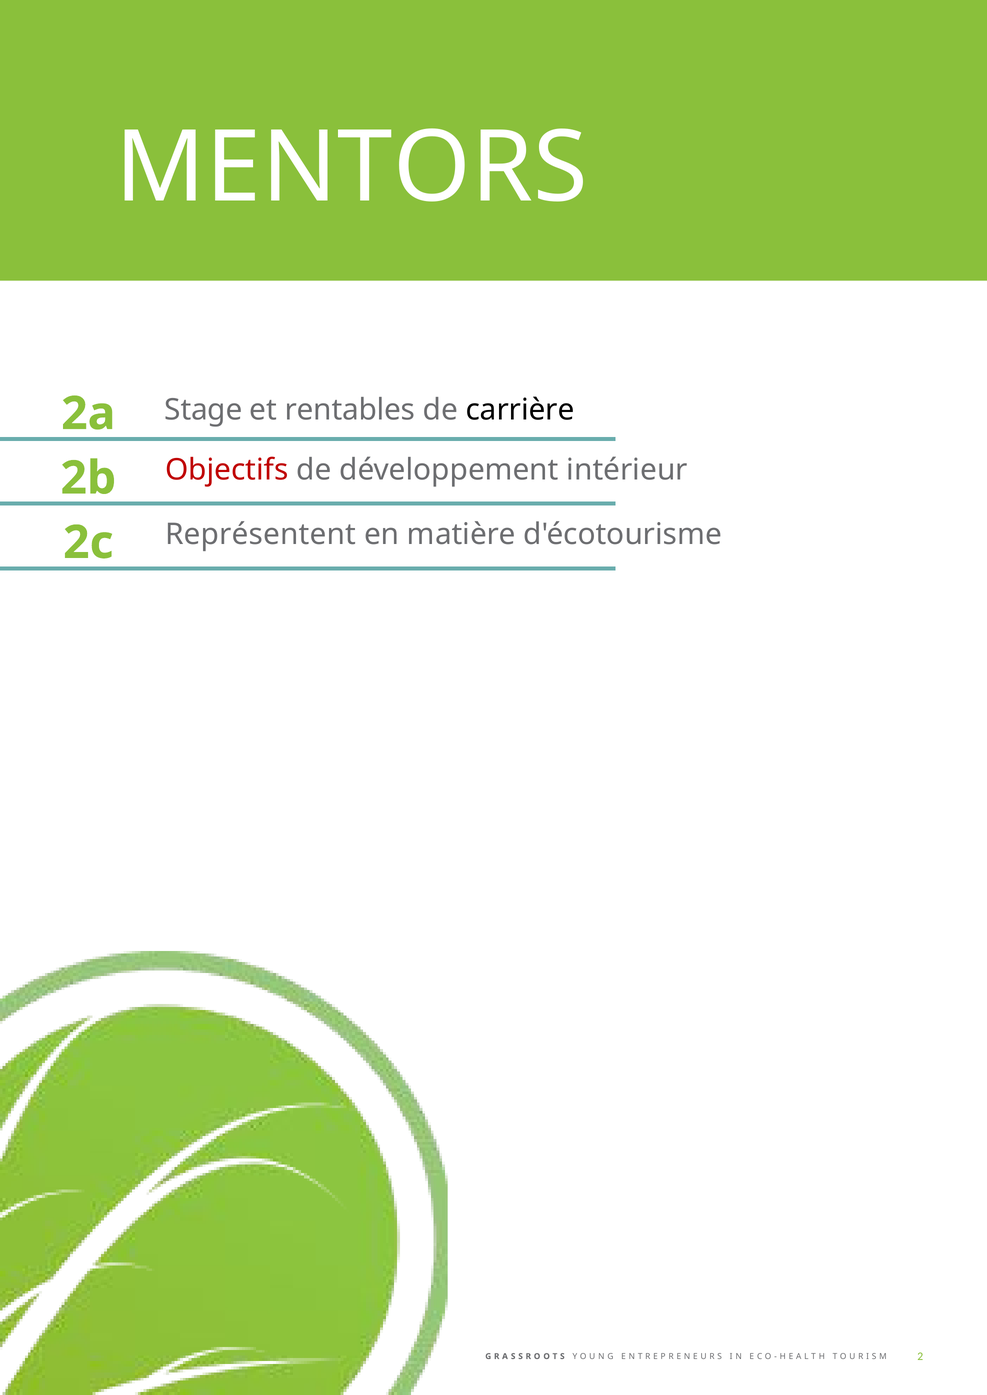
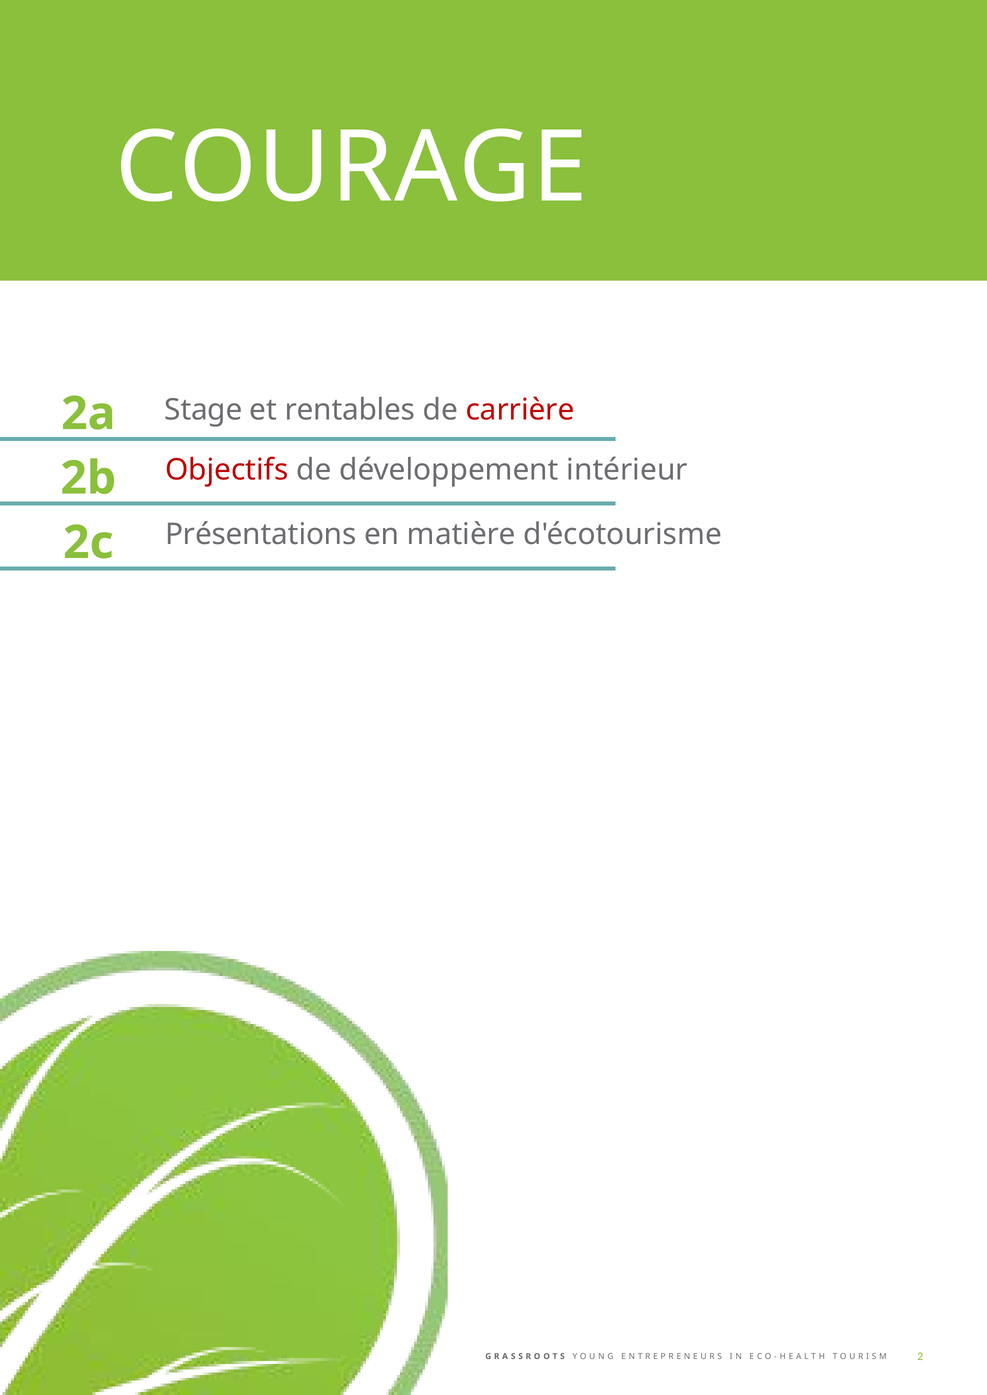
MENTORS: MENTORS -> COURAGE
carrière colour: black -> red
Représentent: Représentent -> Présentations
